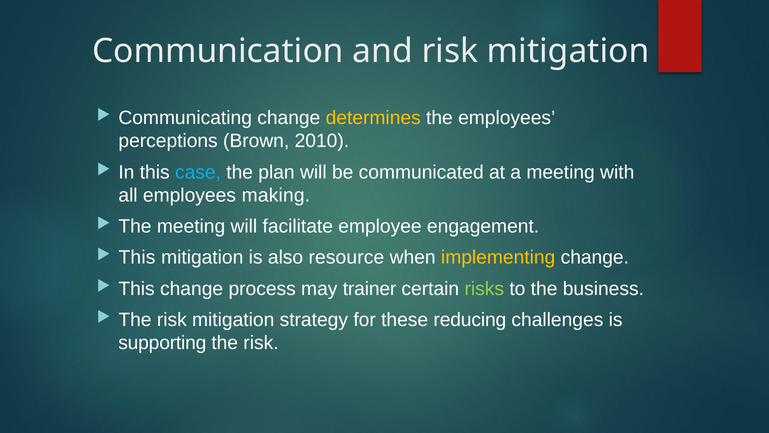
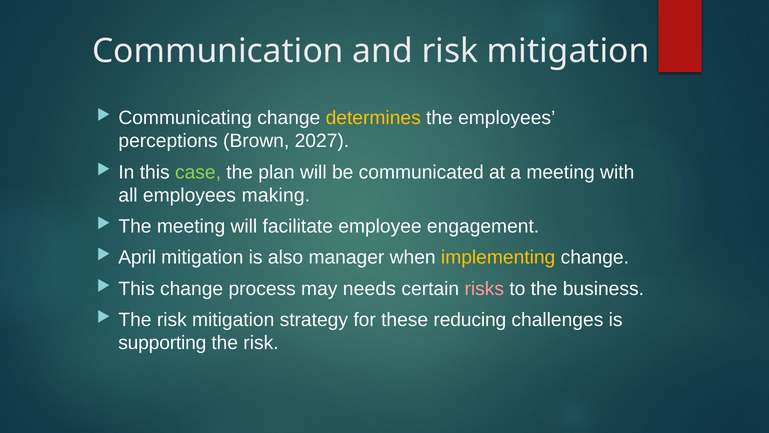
2010: 2010 -> 2027
case colour: light blue -> light green
This at (137, 257): This -> April
resource: resource -> manager
trainer: trainer -> needs
risks colour: light green -> pink
